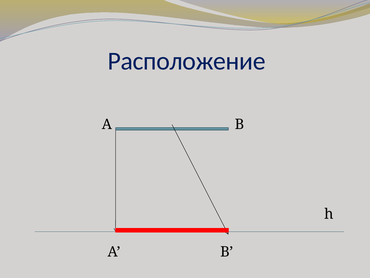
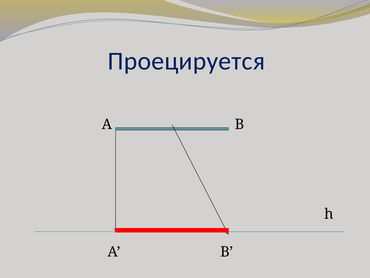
Расположение: Расположение -> Проецируется
